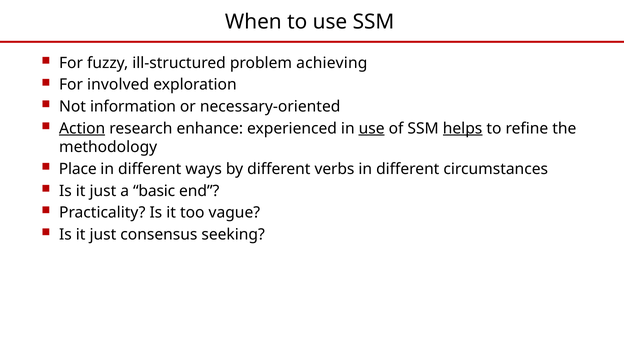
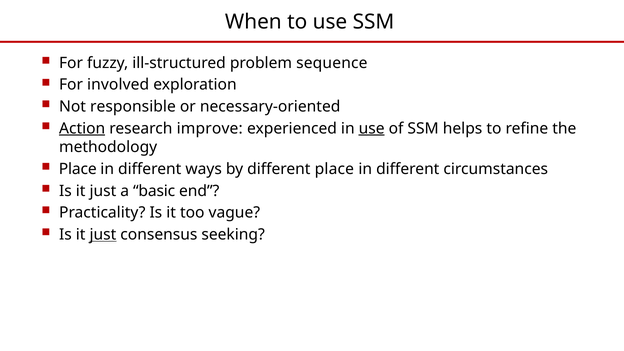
achieving: achieving -> sequence
information: information -> responsible
enhance: enhance -> improve
helps underline: present -> none
different verbs: verbs -> place
just at (103, 235) underline: none -> present
